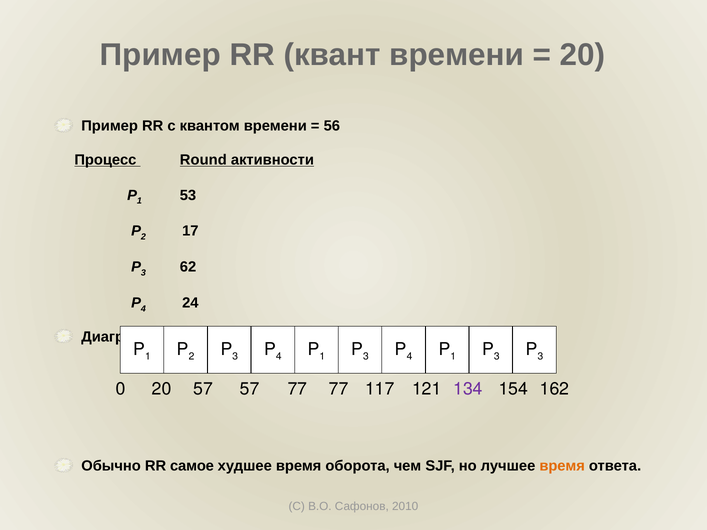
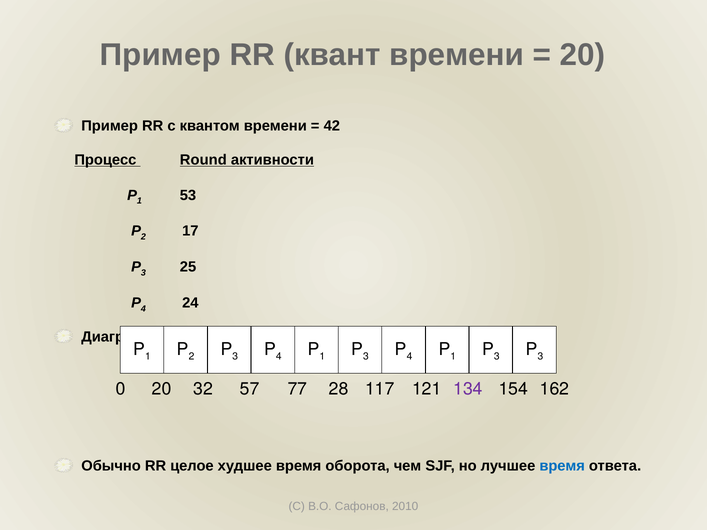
56: 56 -> 42
62: 62 -> 25
20 57: 57 -> 32
77 77: 77 -> 28
самое: самое -> целое
время at (562, 466) colour: orange -> blue
